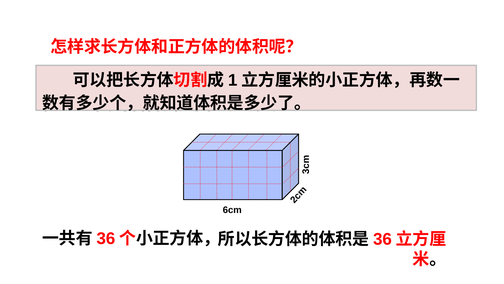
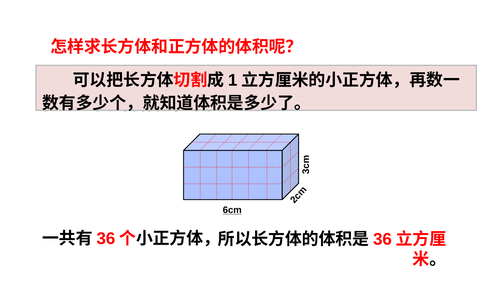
6cm underline: none -> present
